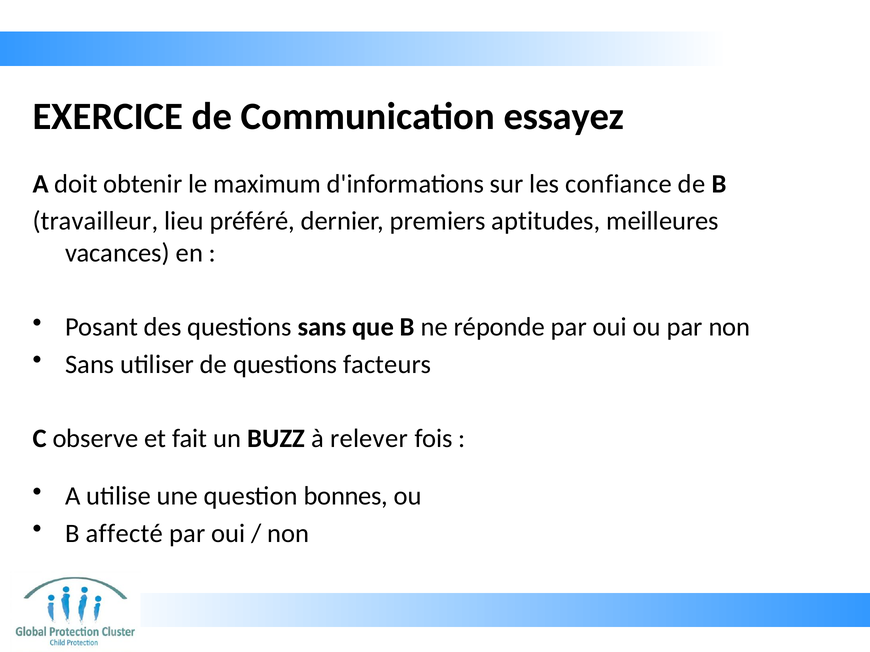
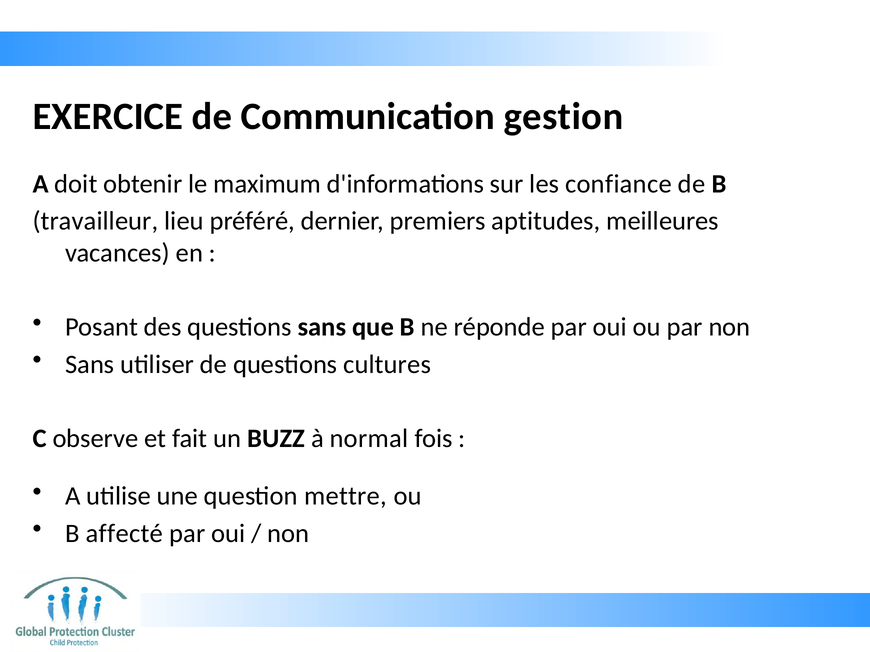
essayez: essayez -> gestion
facteurs: facteurs -> cultures
relever: relever -> normal
bonnes: bonnes -> mettre
